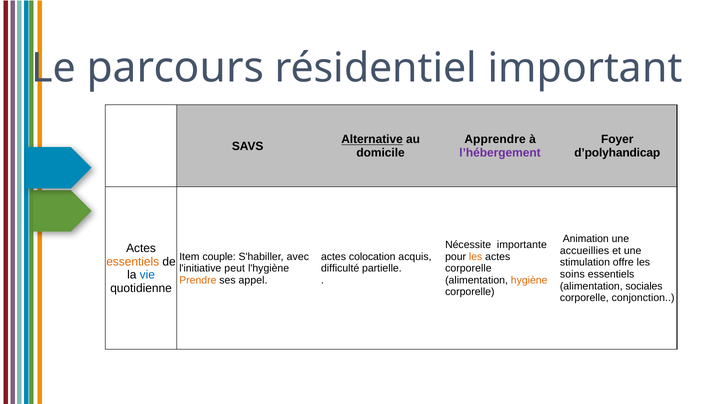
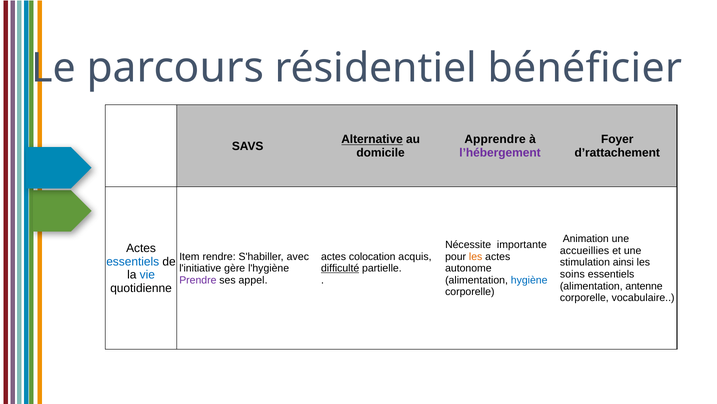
important: important -> bénéficier
d’polyhandicap: d’polyhandicap -> d’rattachement
couple: couple -> rendre
essentiels at (133, 261) colour: orange -> blue
offre: offre -> ainsi
peut: peut -> gère
difficulté underline: none -> present
corporelle at (468, 268): corporelle -> autonome
Prendre colour: orange -> purple
hygiène colour: orange -> blue
sociales: sociales -> antenne
conjonction: conjonction -> vocabulaire
